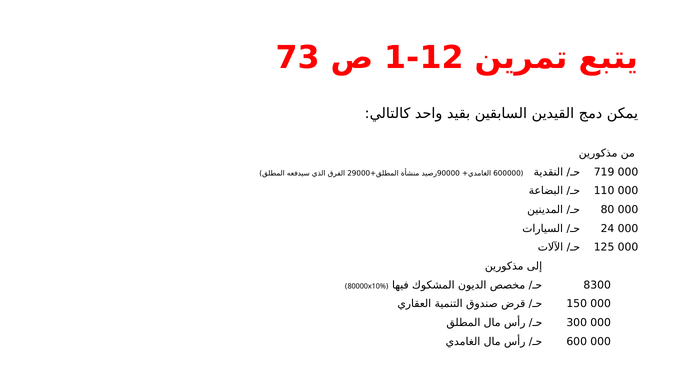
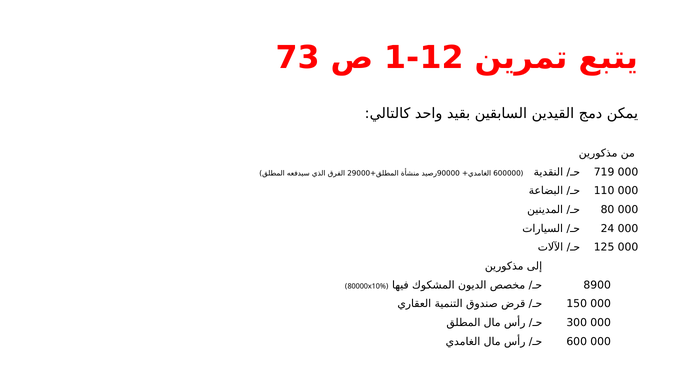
8300: 8300 -> 8900
